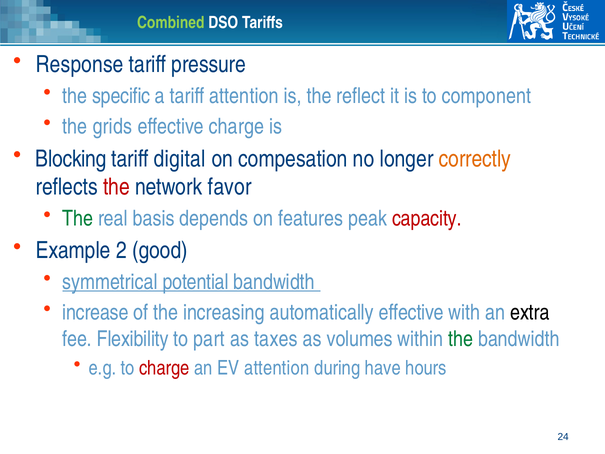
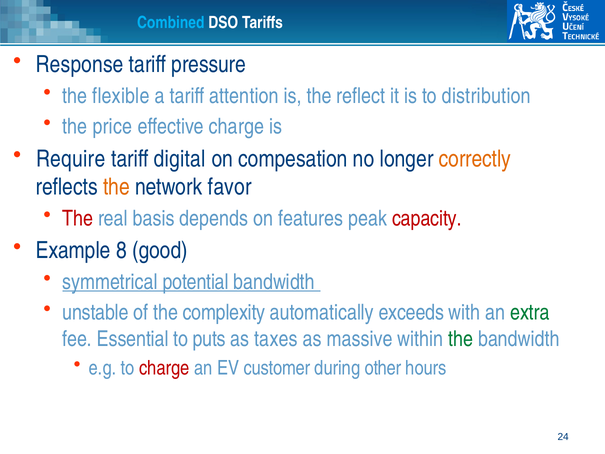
Combined colour: light green -> light blue
specific: specific -> flexible
component: component -> distribution
grids: grids -> price
Blocking: Blocking -> Require
the at (116, 187) colour: red -> orange
The at (78, 218) colour: green -> red
2: 2 -> 8
increase: increase -> unstable
increasing: increasing -> complexity
automatically effective: effective -> exceeds
extra colour: black -> green
Flexibility: Flexibility -> Essential
part: part -> puts
volumes: volumes -> massive
EV attention: attention -> customer
have: have -> other
